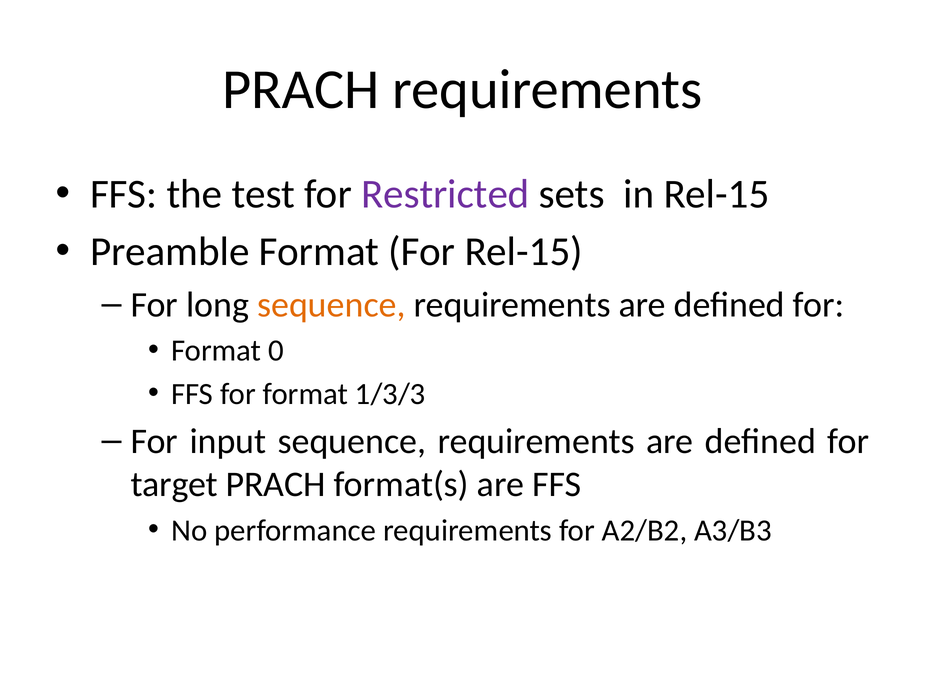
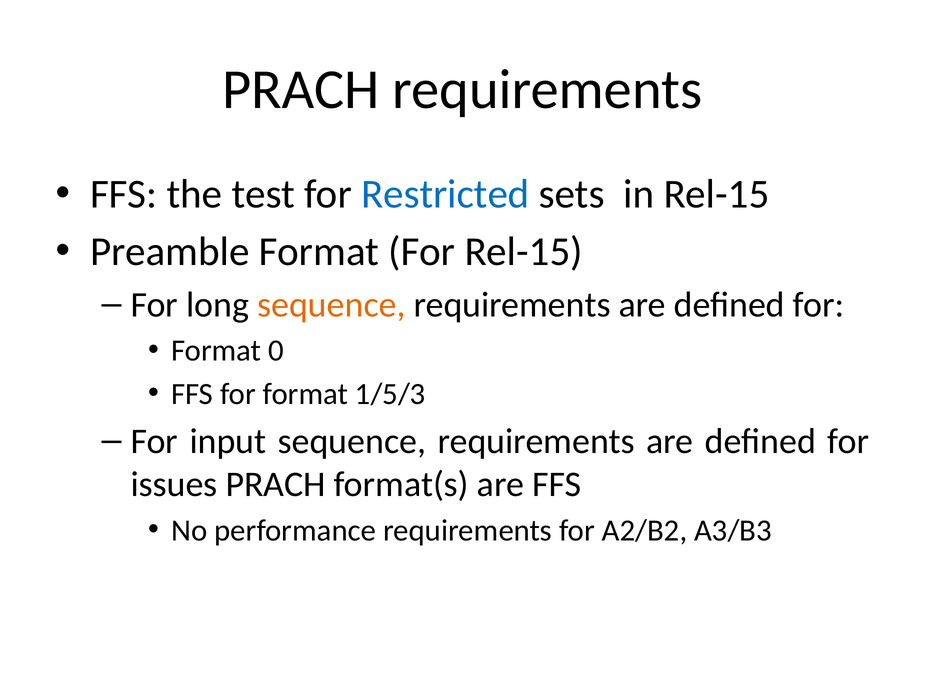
Restricted colour: purple -> blue
1/3/3: 1/3/3 -> 1/5/3
target: target -> issues
